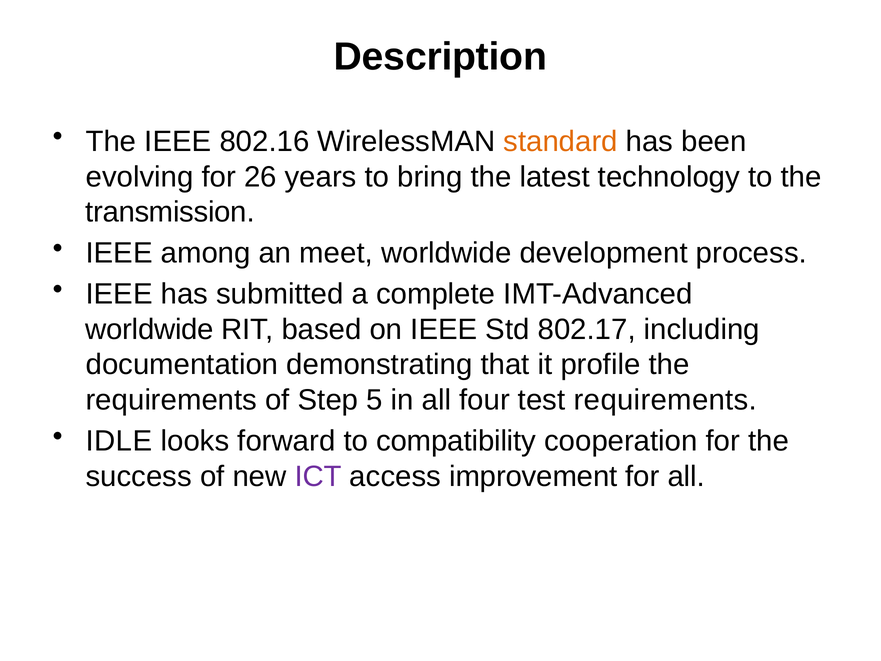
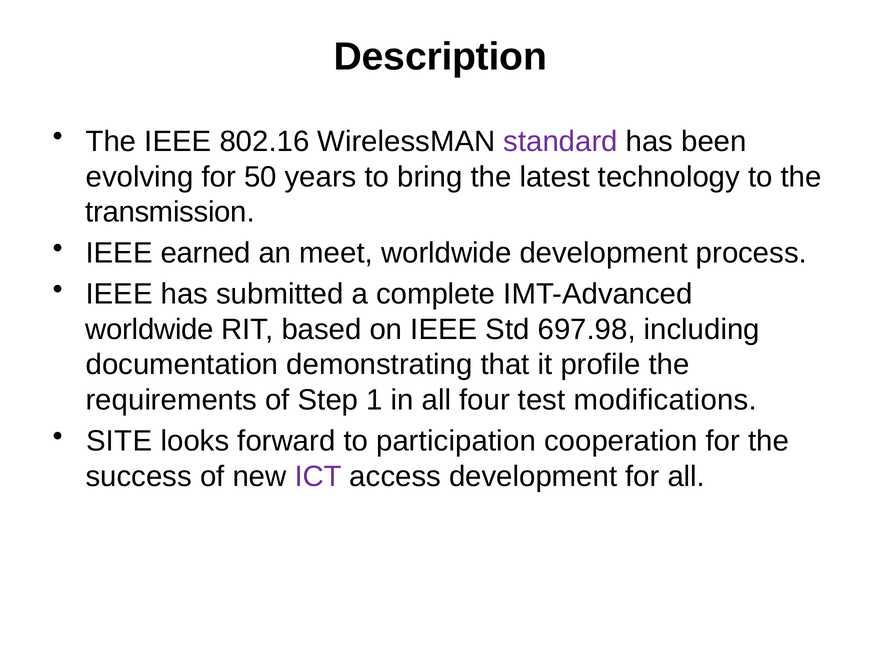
standard colour: orange -> purple
26: 26 -> 50
among: among -> earned
802.17: 802.17 -> 697.98
5: 5 -> 1
test requirements: requirements -> modifications
IDLE: IDLE -> SITE
compatibility: compatibility -> participation
access improvement: improvement -> development
